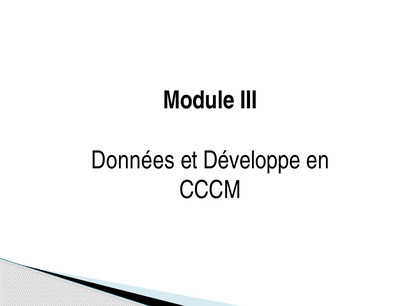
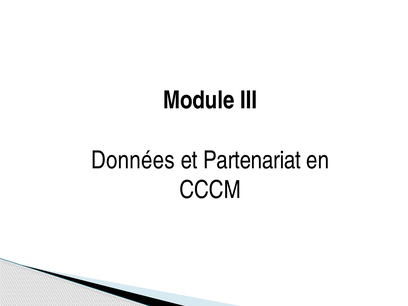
Développe: Développe -> Partenariat
